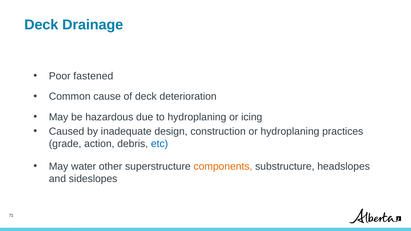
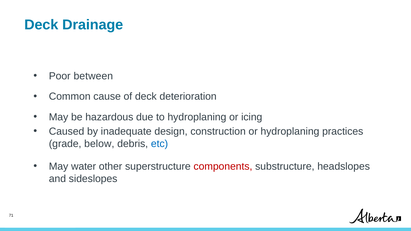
fastened: fastened -> between
action: action -> below
components colour: orange -> red
